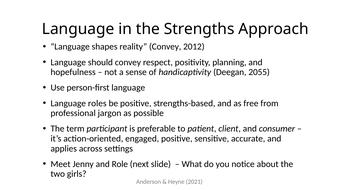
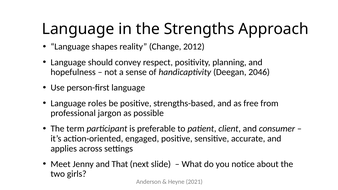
reality Convey: Convey -> Change
2055: 2055 -> 2046
Role: Role -> That
